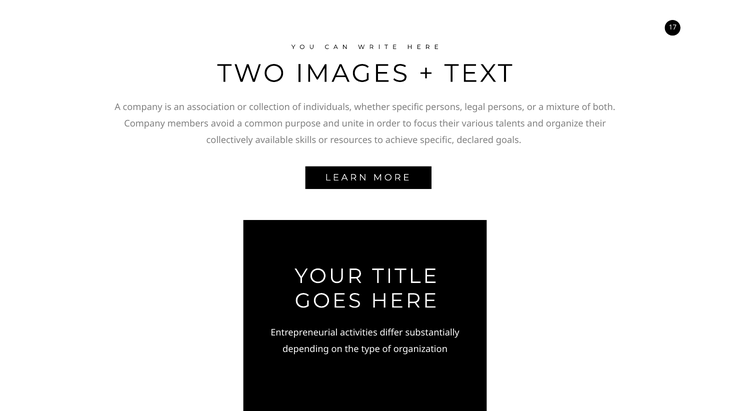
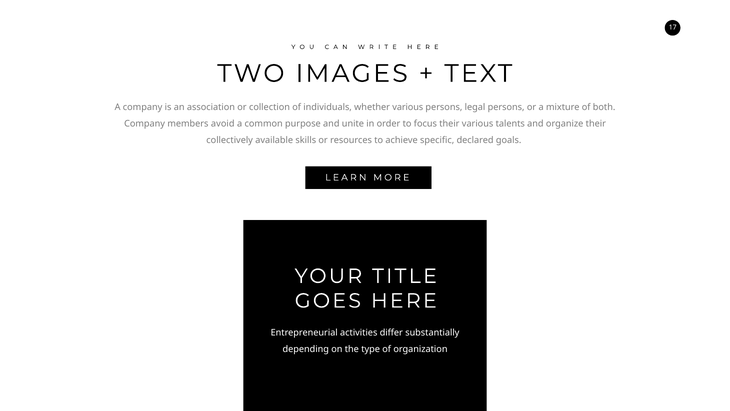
whether specific: specific -> various
